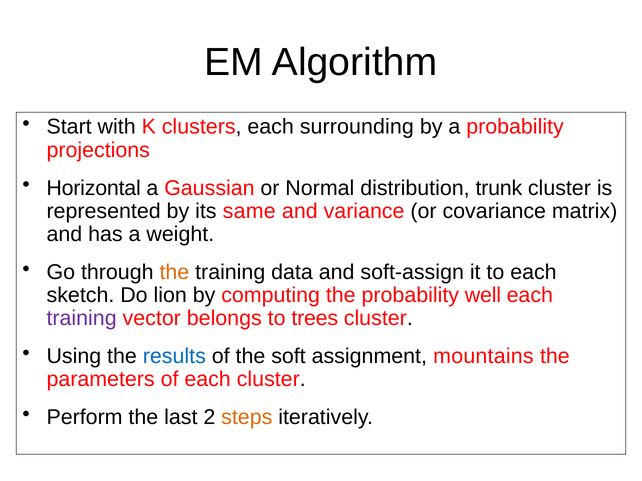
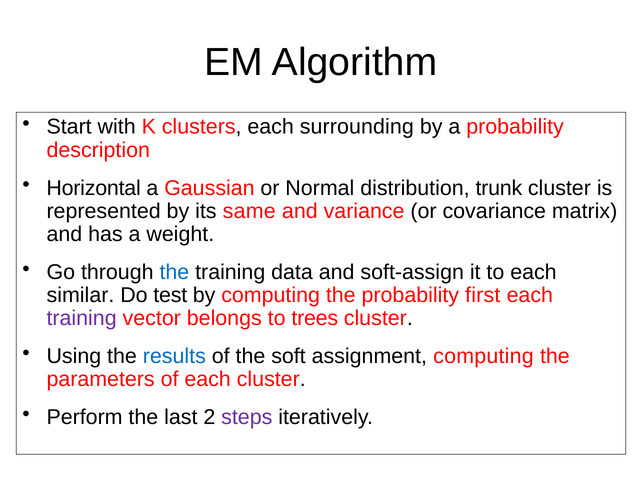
projections: projections -> description
the at (174, 272) colour: orange -> blue
sketch: sketch -> similar
lion: lion -> test
well: well -> first
assignment mountains: mountains -> computing
steps colour: orange -> purple
